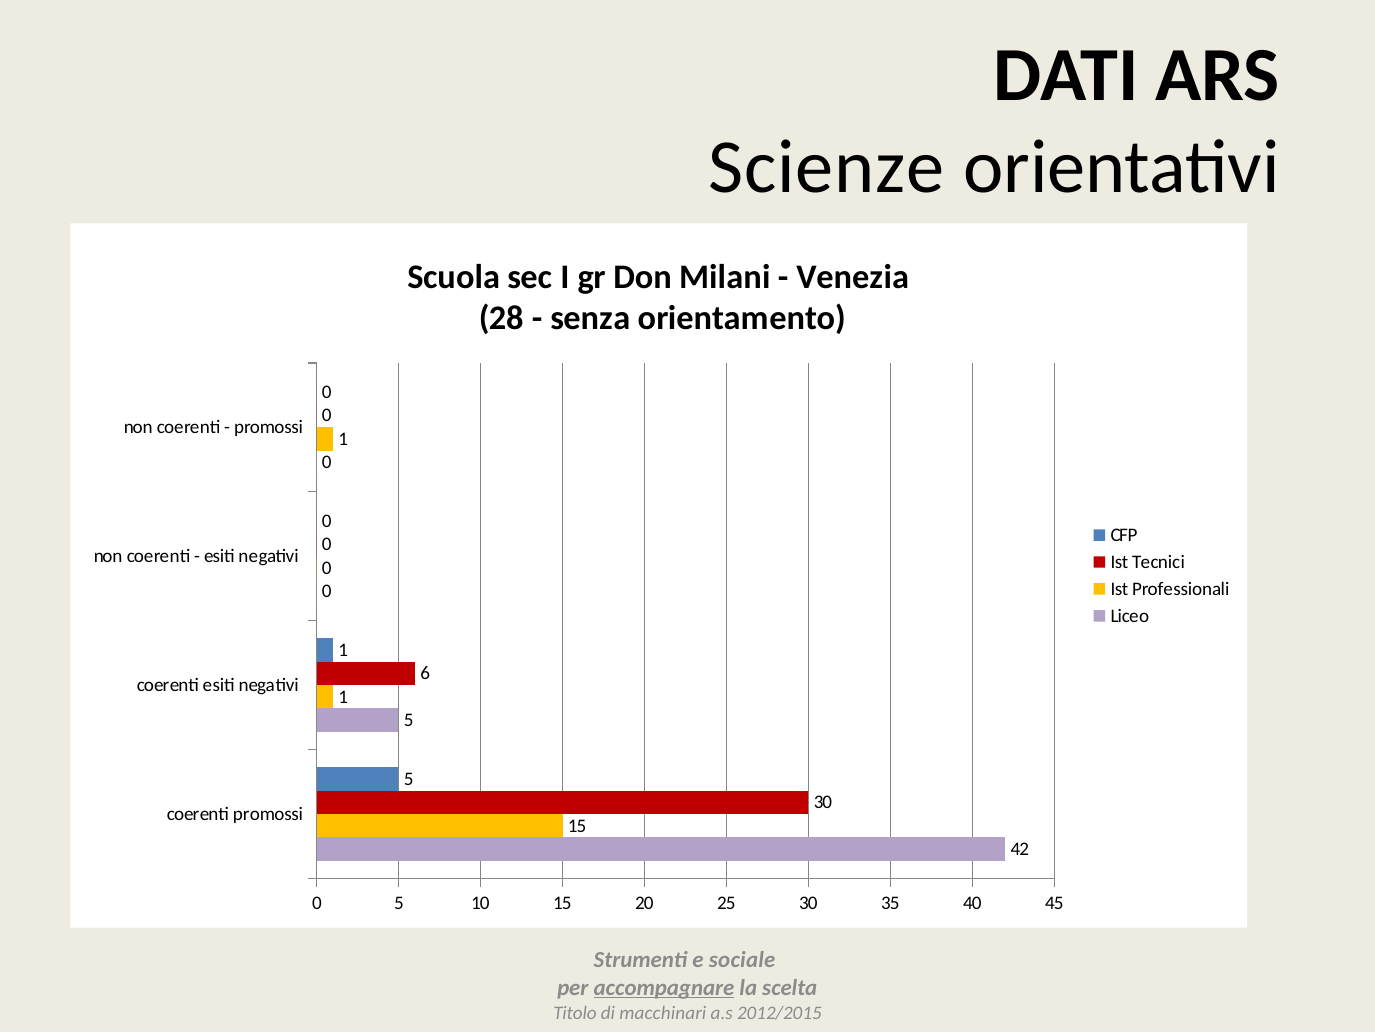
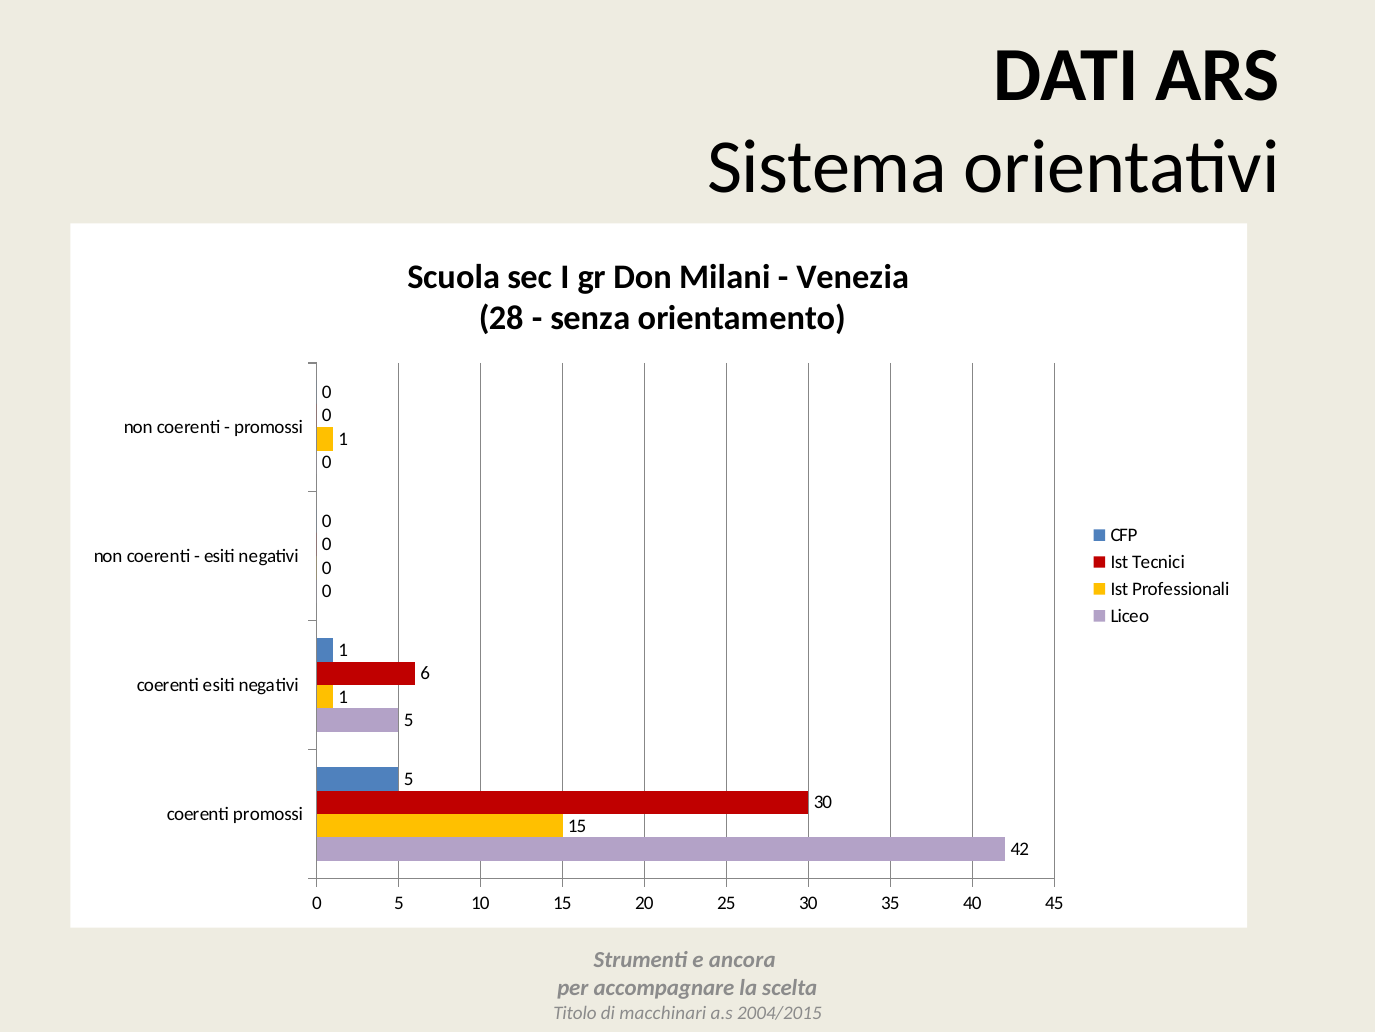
Scienze: Scienze -> Sistema
sociale: sociale -> ancora
accompagnare underline: present -> none
2012/2015: 2012/2015 -> 2004/2015
